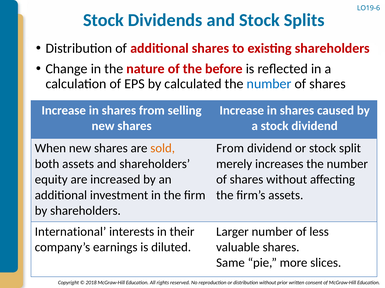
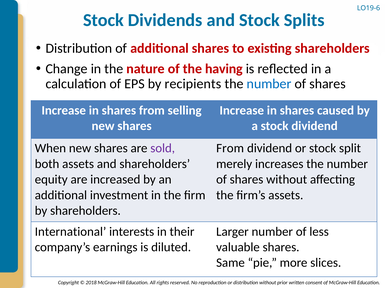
before: before -> having
calculated: calculated -> recipients
sold colour: orange -> purple
